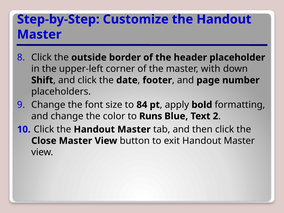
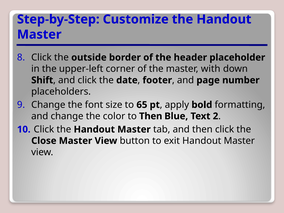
84: 84 -> 65
to Runs: Runs -> Then
